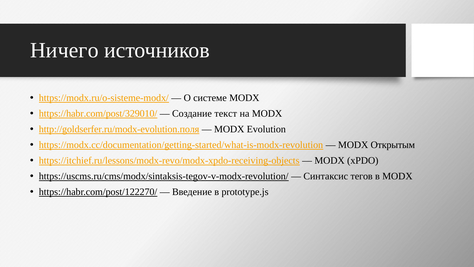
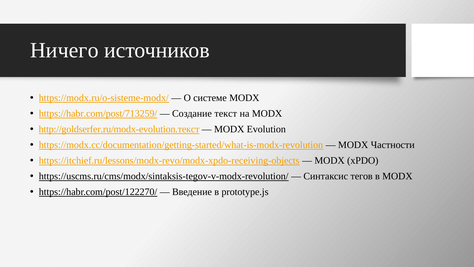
https://habr.com/post/329010/: https://habr.com/post/329010/ -> https://habr.com/post/713259/
http://goldserfer.ru/modx-evolution.поля: http://goldserfer.ru/modx-evolution.поля -> http://goldserfer.ru/modx-evolution.текст
Открытым: Открытым -> Частности
